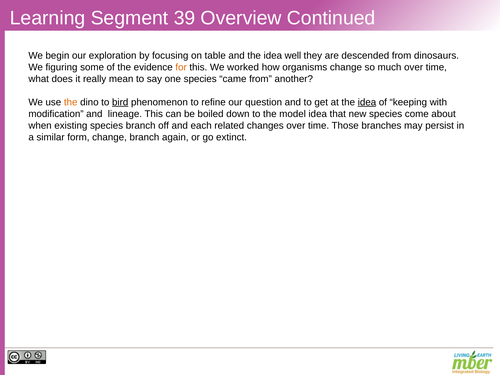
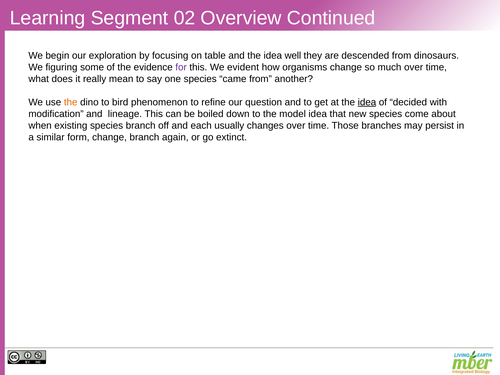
39: 39 -> 02
for colour: orange -> purple
worked: worked -> evident
bird underline: present -> none
keeping: keeping -> decided
related: related -> usually
